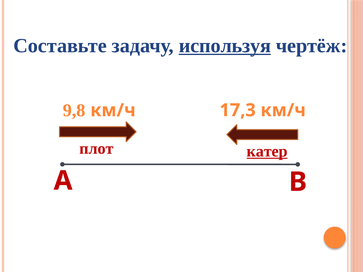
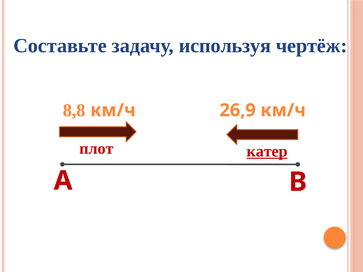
используя underline: present -> none
9,8: 9,8 -> 8,8
17,3: 17,3 -> 26,9
